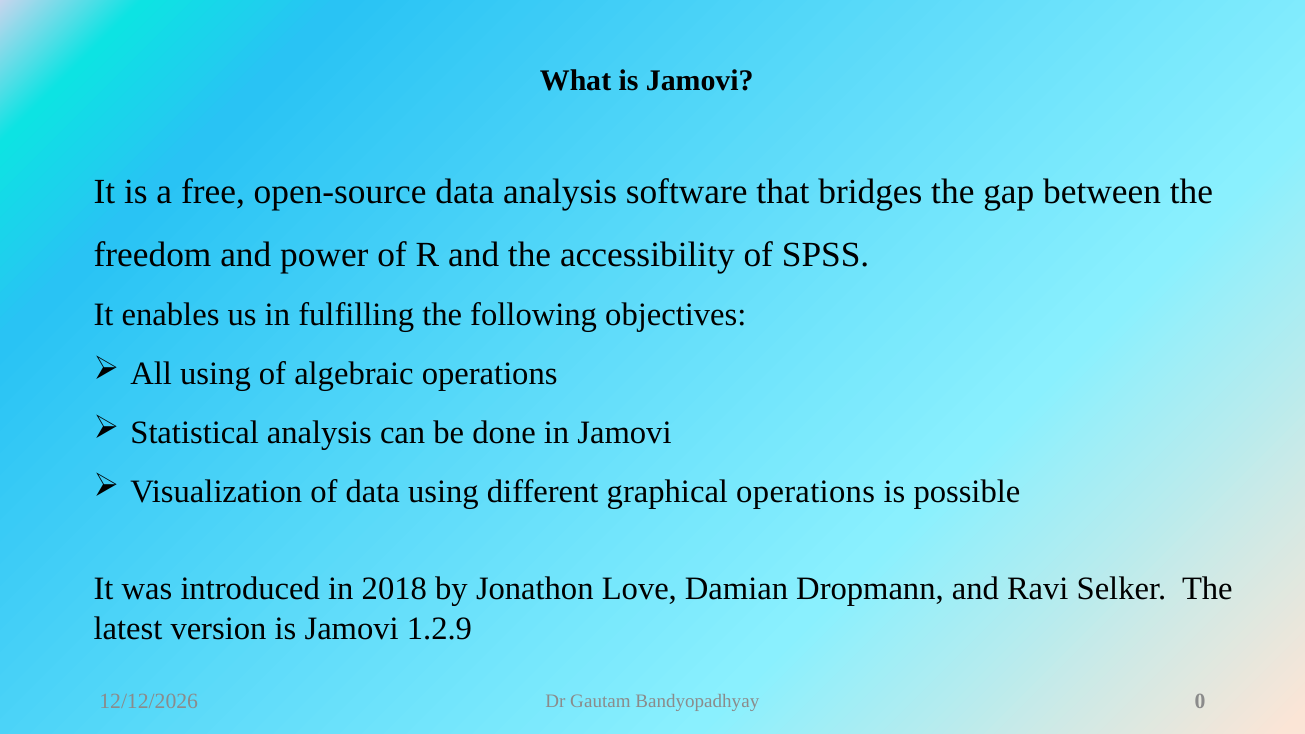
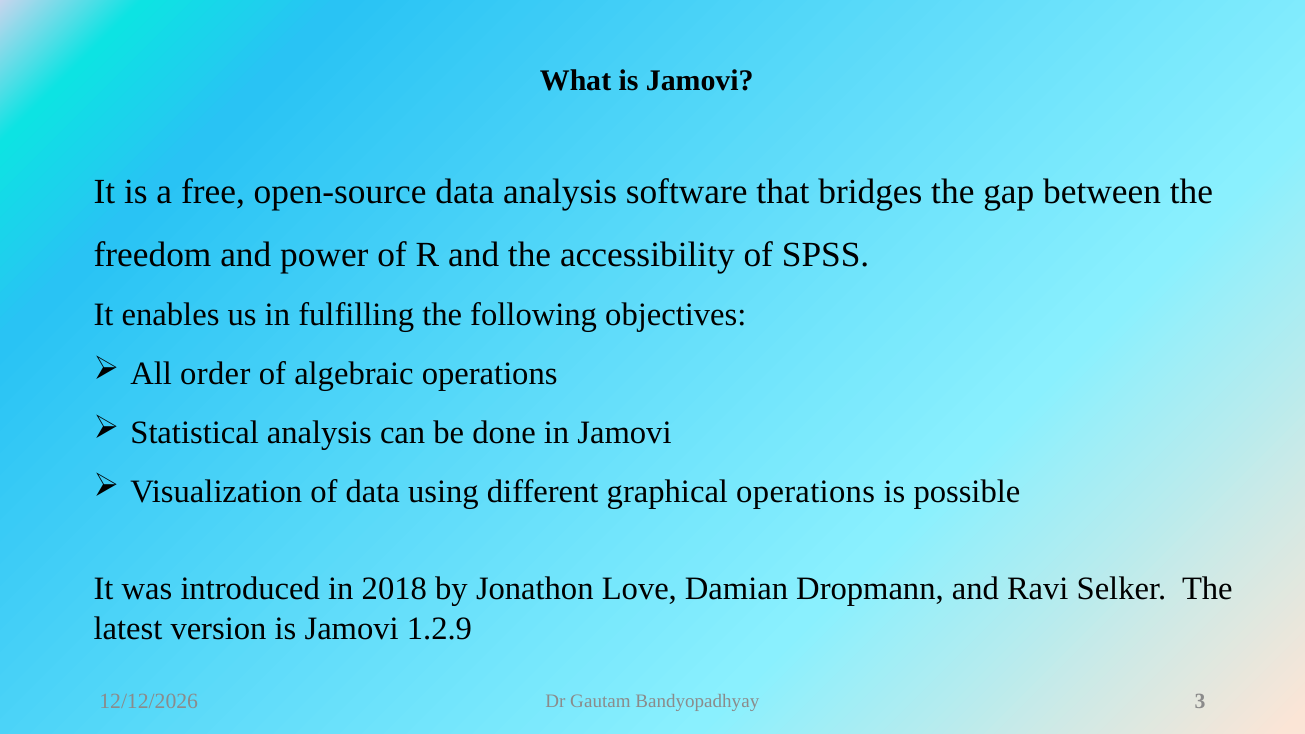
All using: using -> order
0: 0 -> 3
